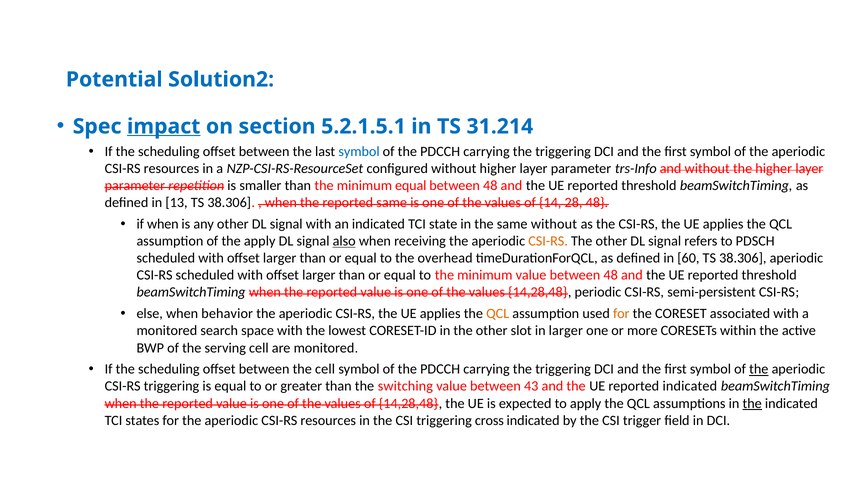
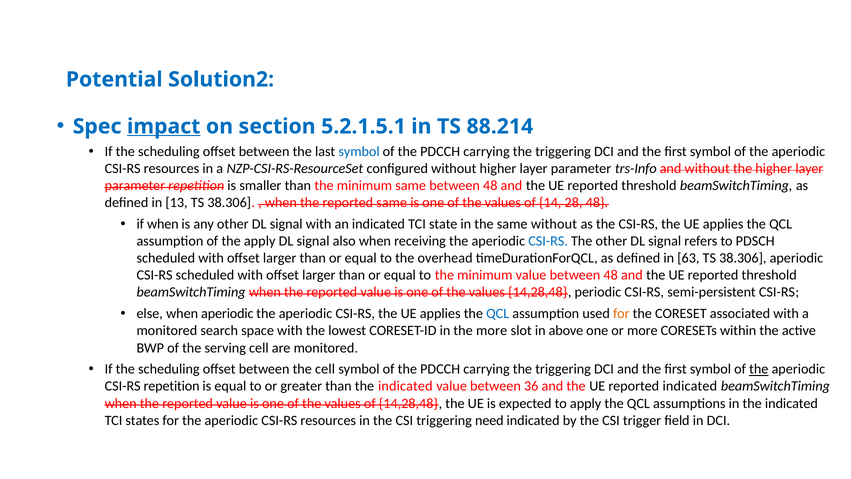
31.214: 31.214 -> 88.214
minimum equal: equal -> same
also underline: present -> none
CSI-RS at (548, 241) colour: orange -> blue
60: 60 -> 63
when behavior: behavior -> aperiodic
QCL at (498, 314) colour: orange -> blue
in the other: other -> more
in larger: larger -> above
CSI-RS triggering: triggering -> repetition
than the switching: switching -> indicated
43: 43 -> 36
the at (752, 403) underline: present -> none
cross: cross -> need
